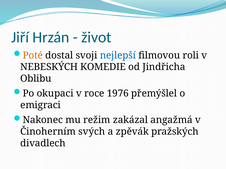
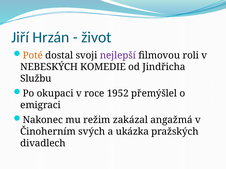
nejlepší colour: blue -> purple
Oblibu: Oblibu -> Službu
1976: 1976 -> 1952
zpěvák: zpěvák -> ukázka
